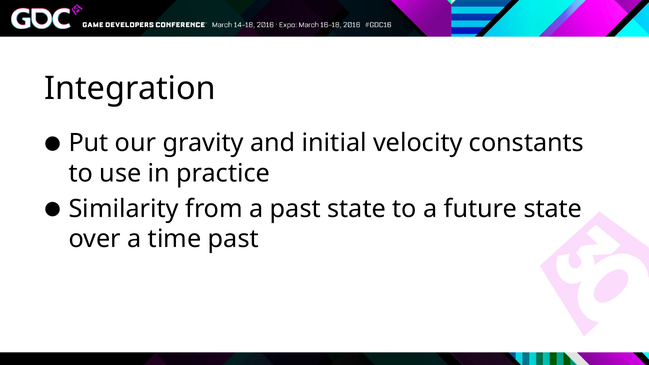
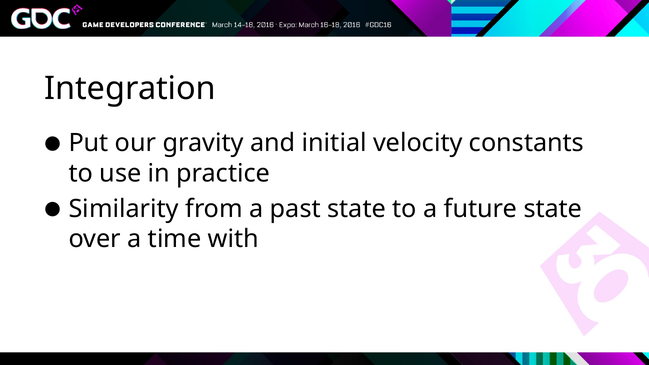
time past: past -> with
